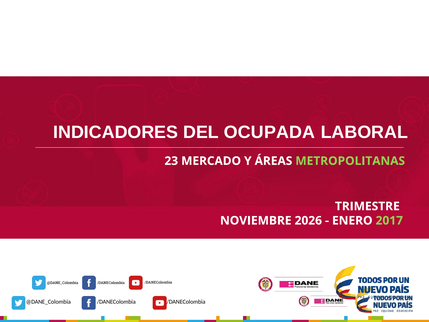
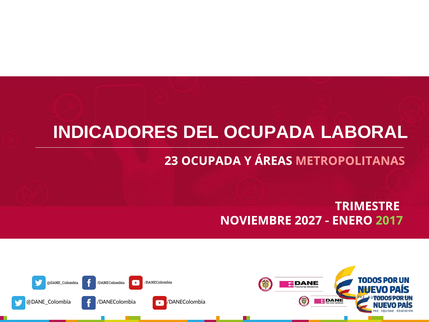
23 MERCADO: MERCADO -> OCUPADA
METROPOLITANAS colour: light green -> pink
2026: 2026 -> 2027
